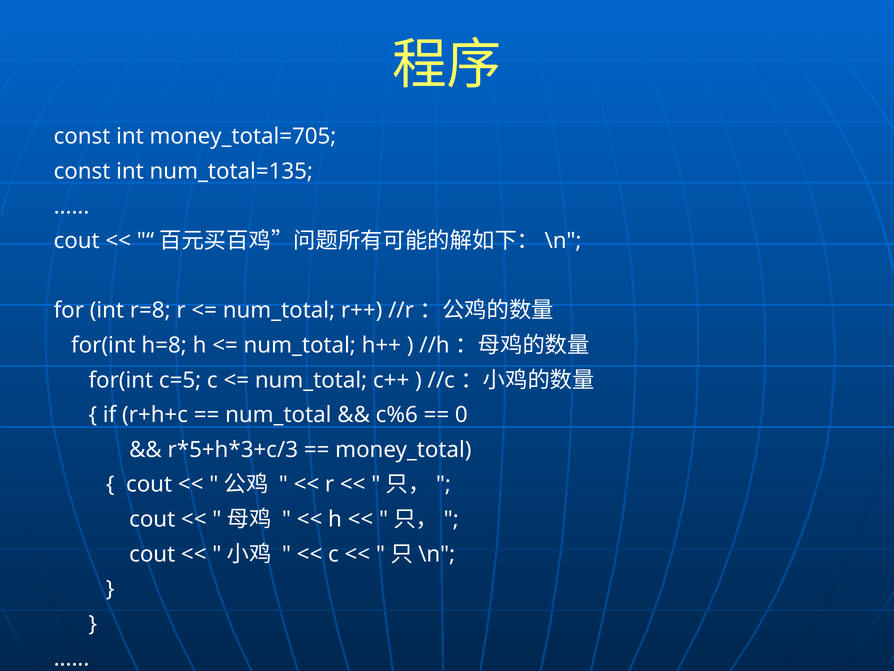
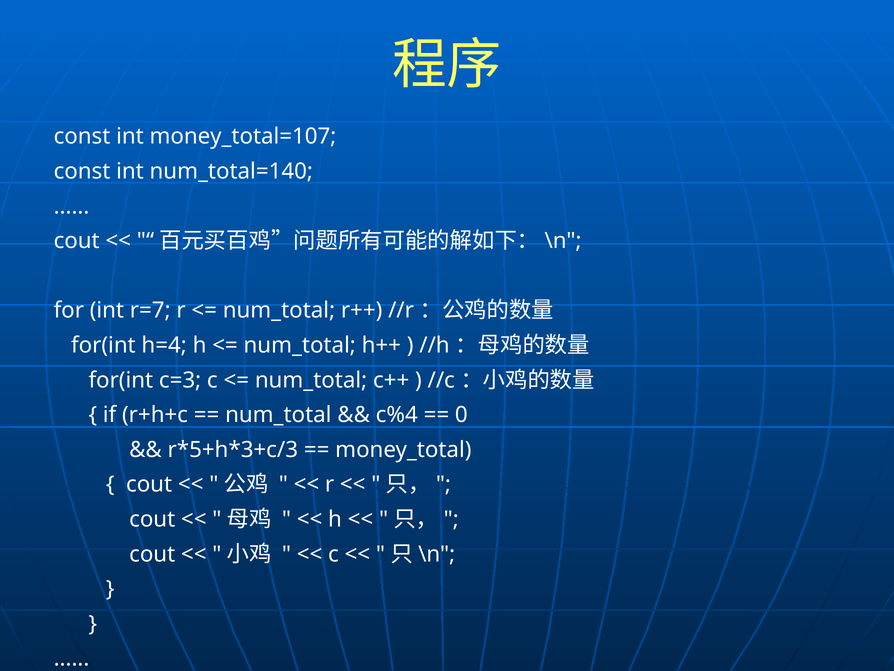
money_total=705: money_total=705 -> money_total=107
num_total=135: num_total=135 -> num_total=140
r=8: r=8 -> r=7
h=8: h=8 -> h=4
c=5: c=5 -> c=3
c%6: c%6 -> c%4
